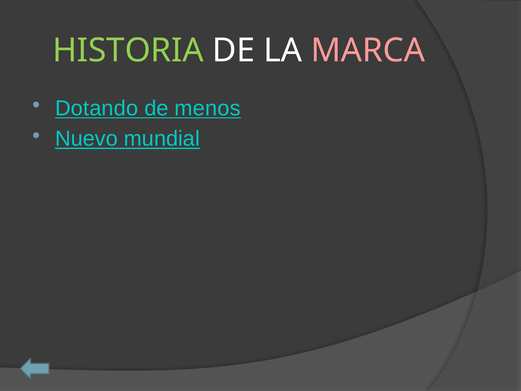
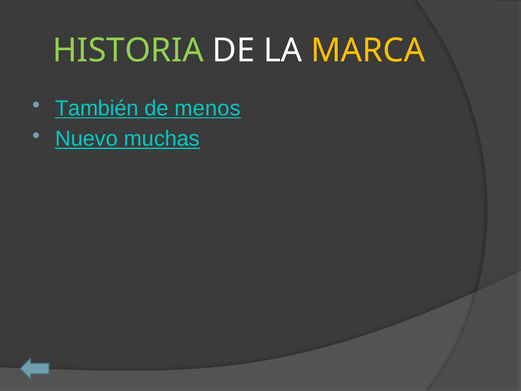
MARCA colour: pink -> yellow
Dotando: Dotando -> También
mundial: mundial -> muchas
